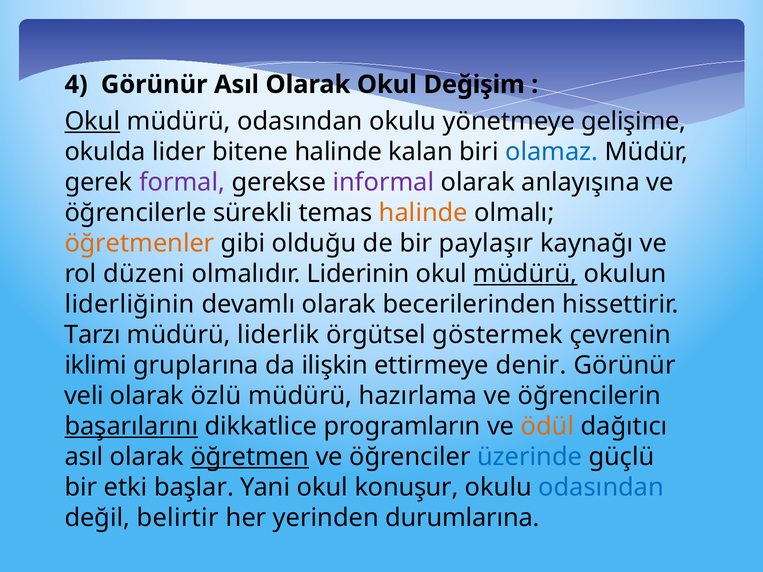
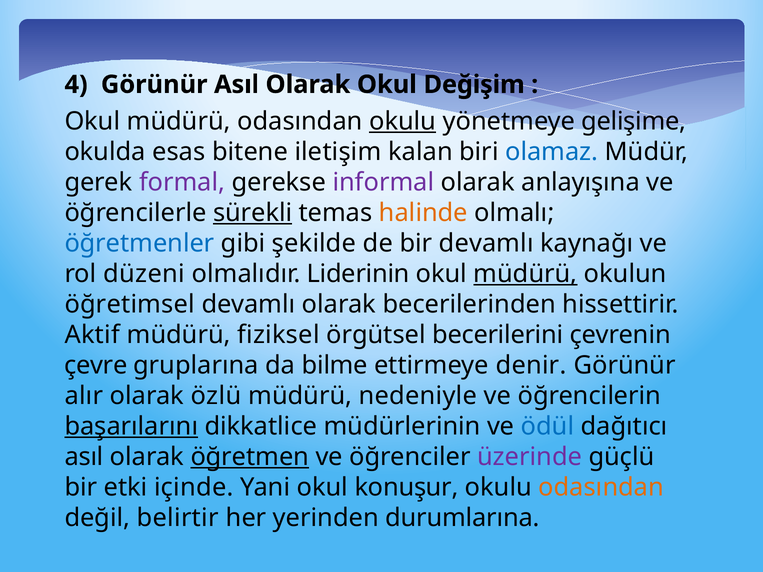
Okul at (92, 121) underline: present -> none
okulu at (403, 121) underline: none -> present
lider: lider -> esas
bitene halinde: halinde -> iletişim
sürekli underline: none -> present
öğretmenler colour: orange -> blue
olduğu: olduğu -> şekilde
bir paylaşır: paylaşır -> devamlı
liderliğinin: liderliğinin -> öğretimsel
Tarzı: Tarzı -> Aktif
liderlik: liderlik -> fiziksel
göstermek: göstermek -> becerilerini
iklimi: iklimi -> çevre
ilişkin: ilişkin -> bilme
veli: veli -> alır
hazırlama: hazırlama -> nedeniyle
programların: programların -> müdürlerinin
ödül colour: orange -> blue
üzerinde colour: blue -> purple
başlar: başlar -> içinde
odasından at (601, 488) colour: blue -> orange
